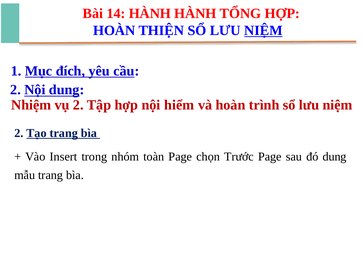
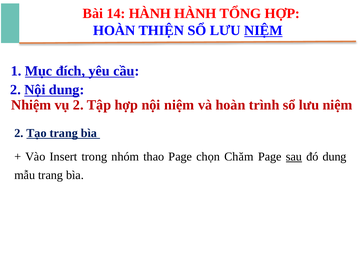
nội hiểm: hiểm -> niệm
toàn: toàn -> thao
Trước: Trước -> Chăm
sau underline: none -> present
